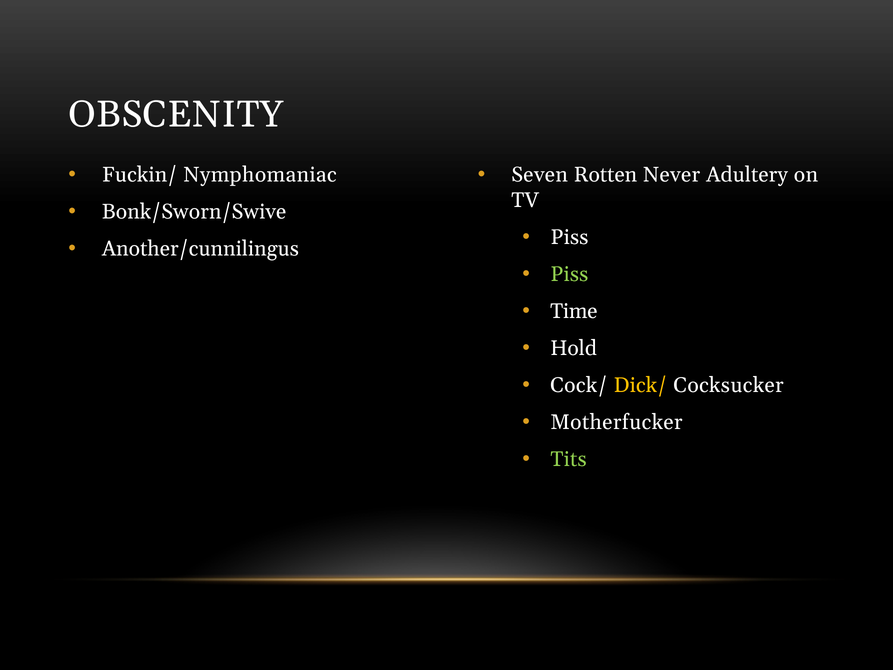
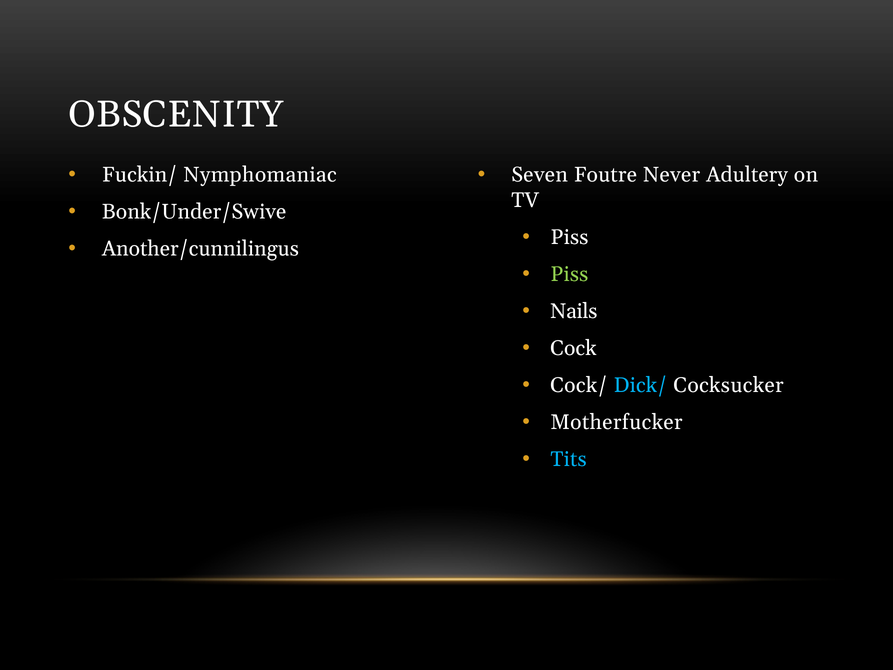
Rotten: Rotten -> Foutre
Bonk/Sworn/Swive: Bonk/Sworn/Swive -> Bonk/Under/Swive
Time: Time -> Nails
Hold: Hold -> Cock
Dick/ colour: yellow -> light blue
Tits colour: light green -> light blue
